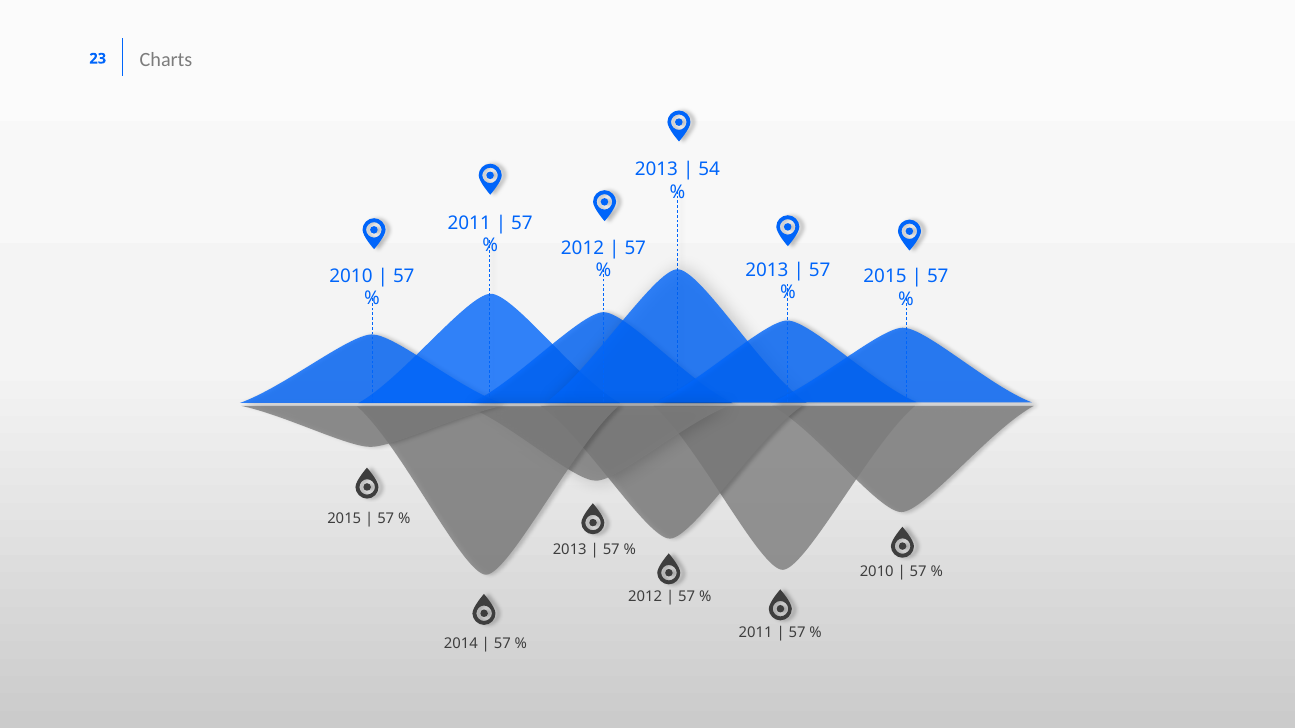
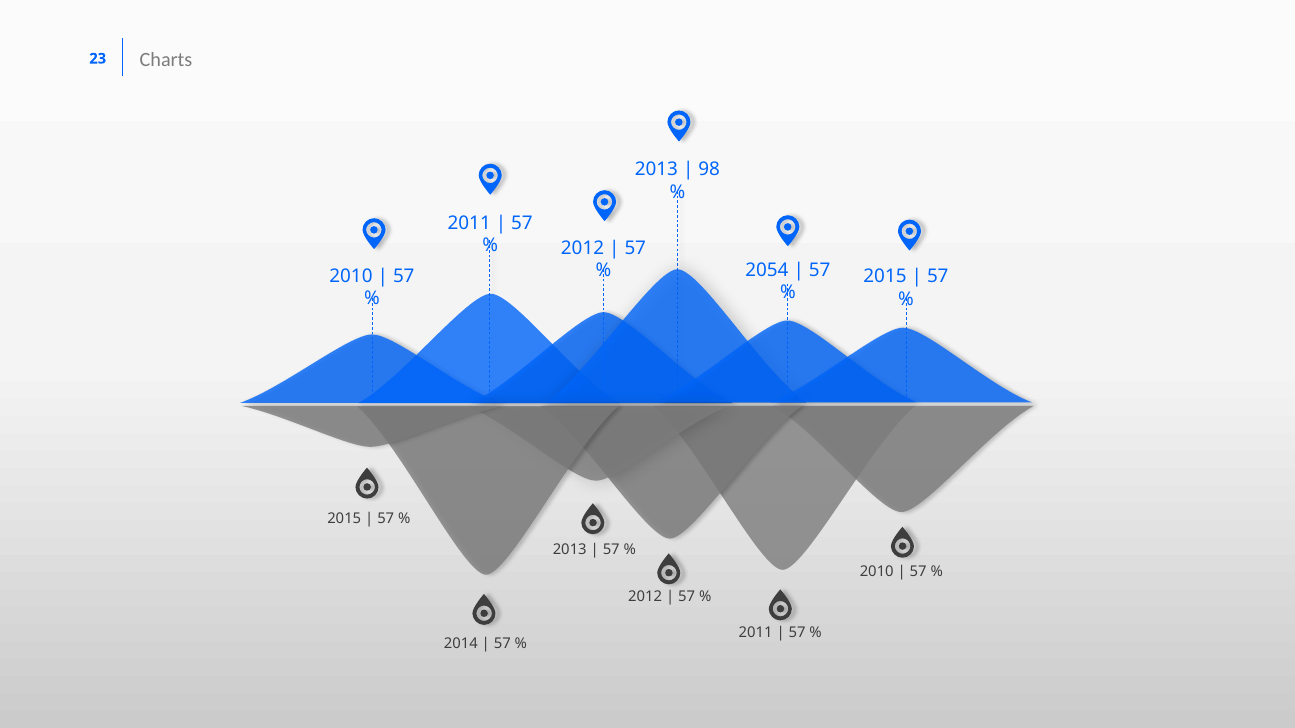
54: 54 -> 98
2013 at (767, 270): 2013 -> 2054
